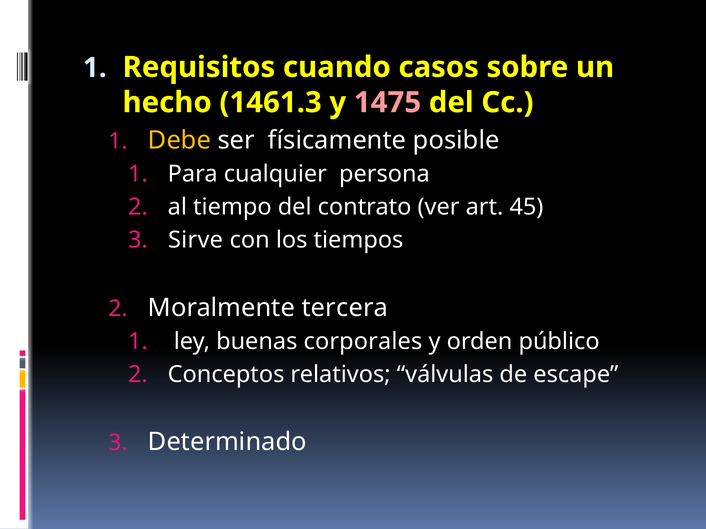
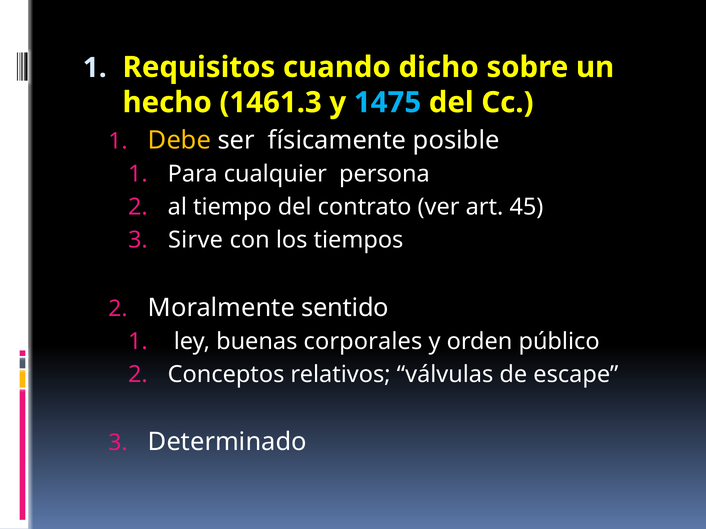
casos: casos -> dicho
1475 colour: pink -> light blue
tercera: tercera -> sentido
